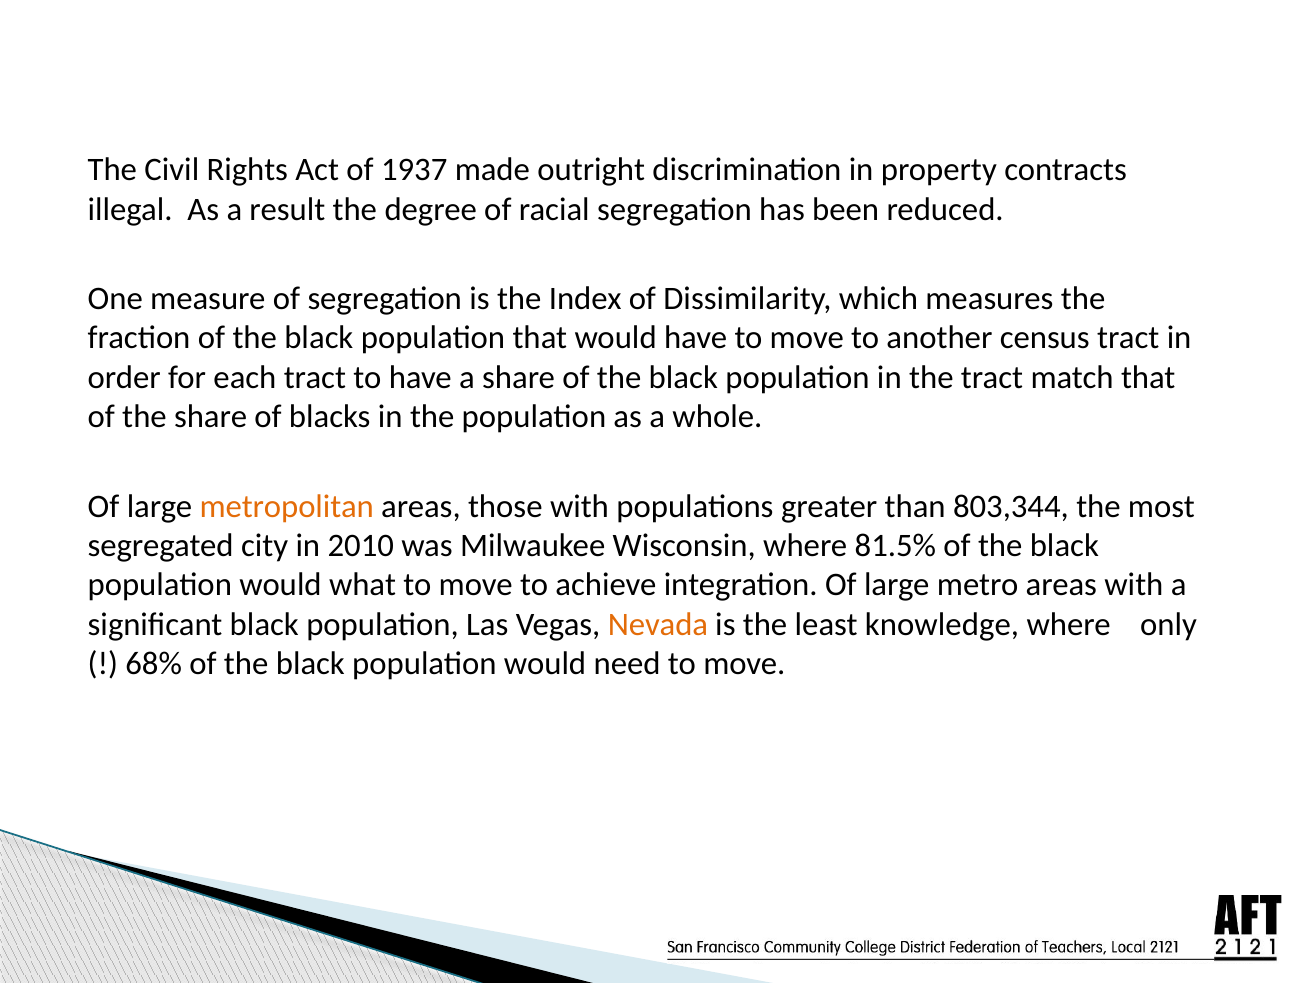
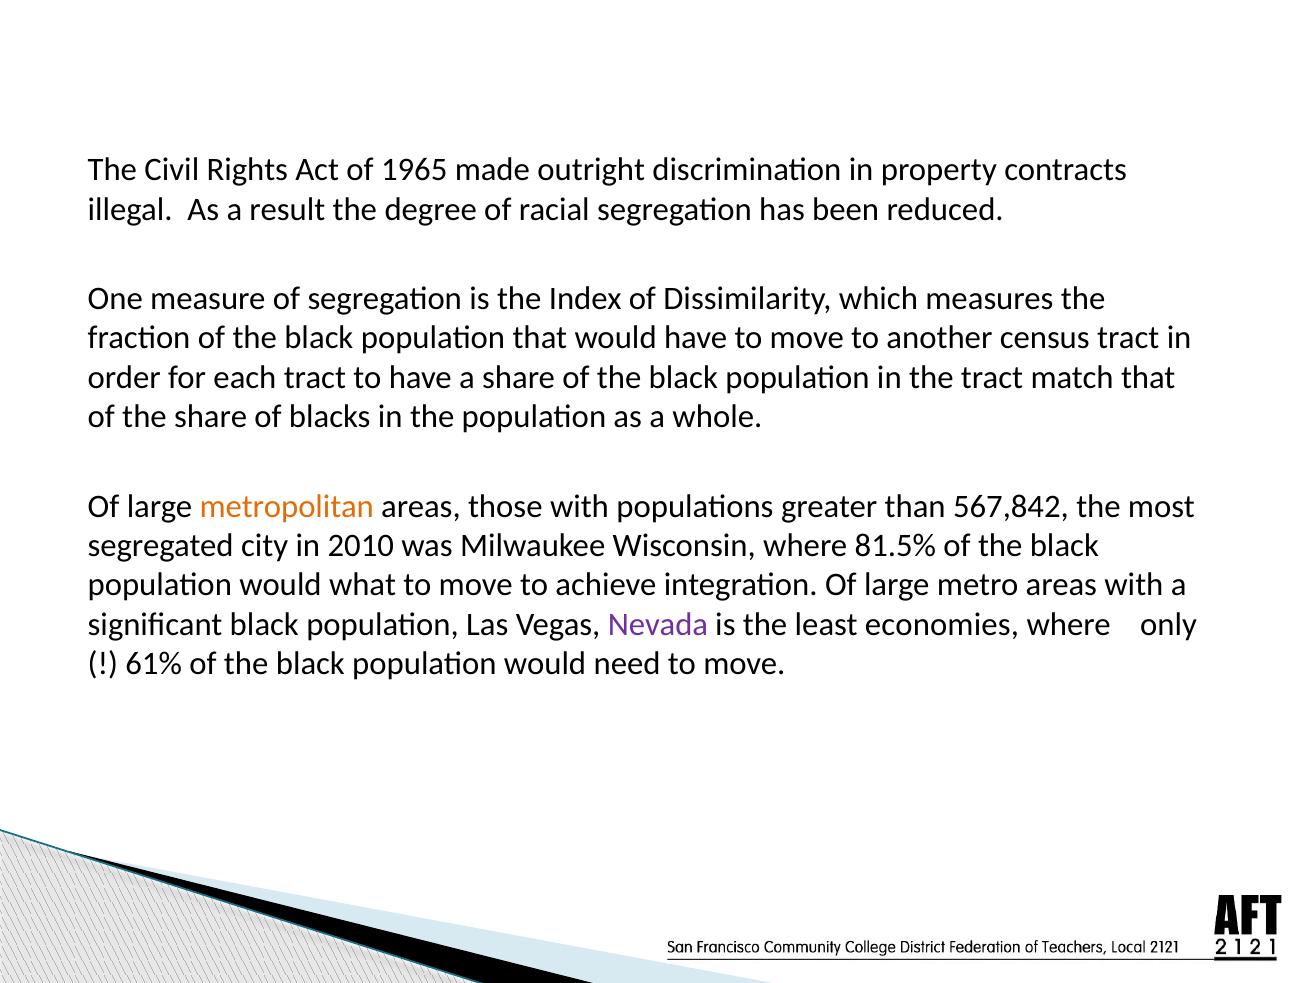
1937: 1937 -> 1965
803,344: 803,344 -> 567,842
Nevada colour: orange -> purple
knowledge: knowledge -> economies
68%: 68% -> 61%
